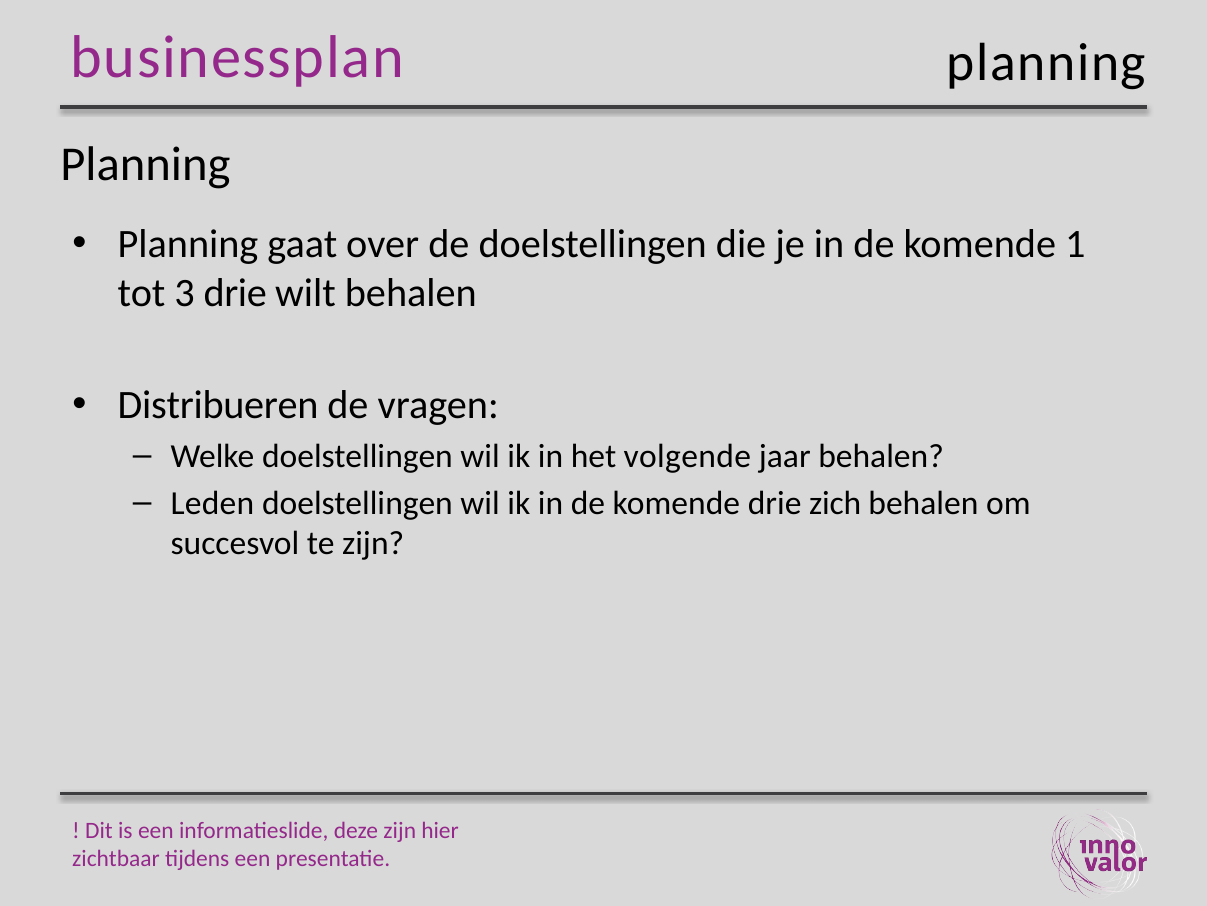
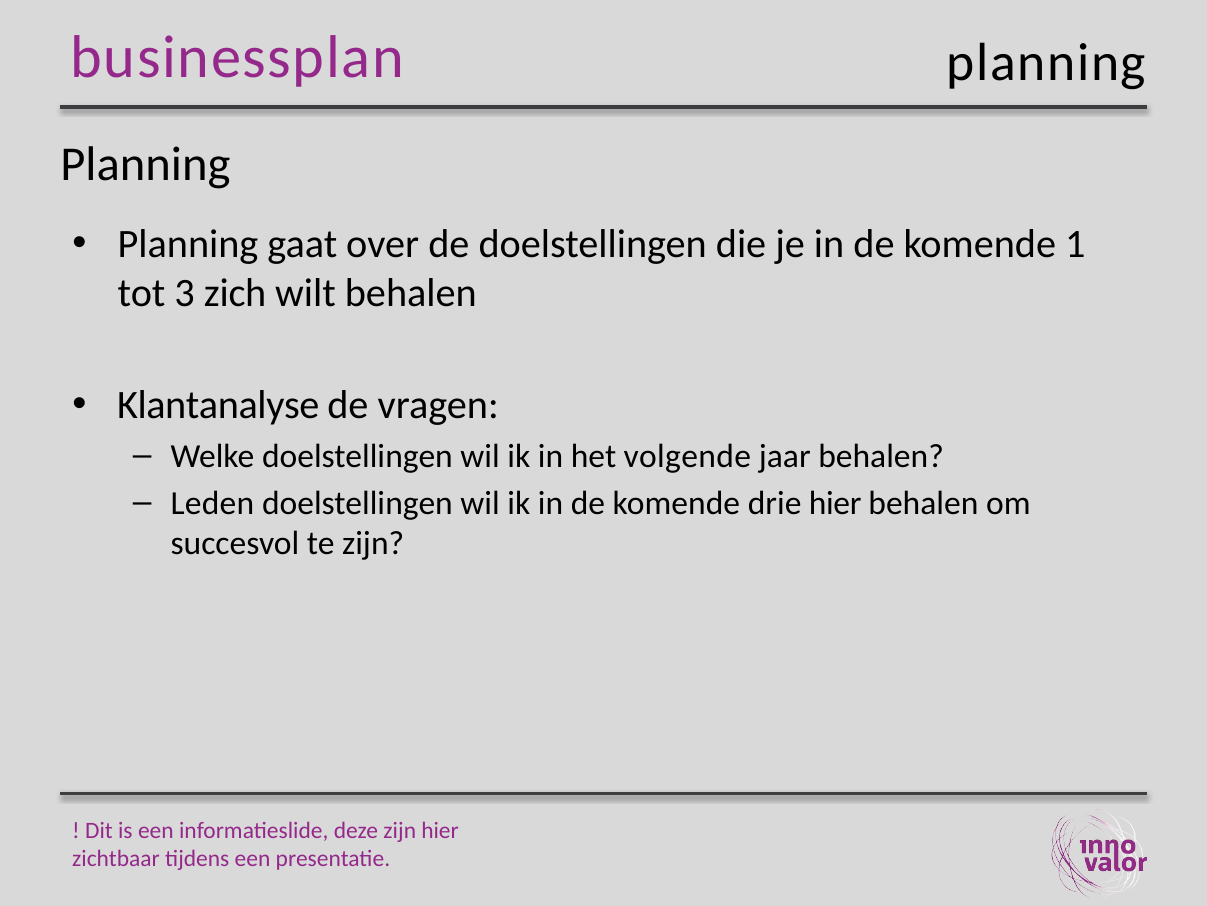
3 drie: drie -> zich
Distribueren: Distribueren -> Klantanalyse
drie zich: zich -> hier
